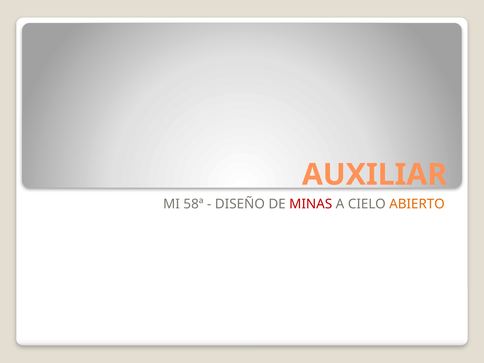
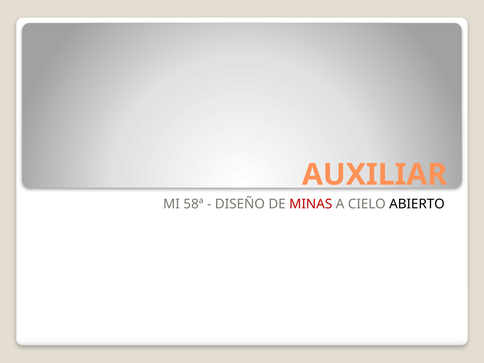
ABIERTO colour: orange -> black
